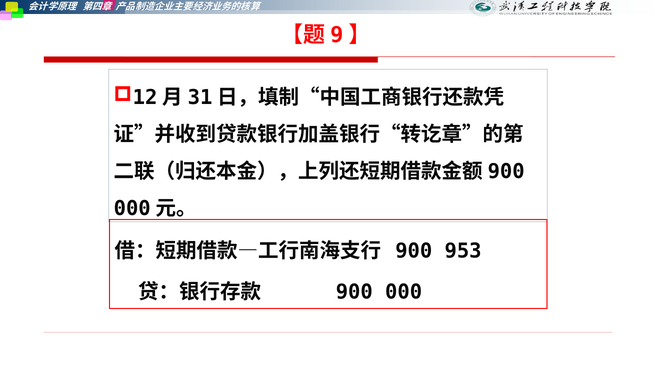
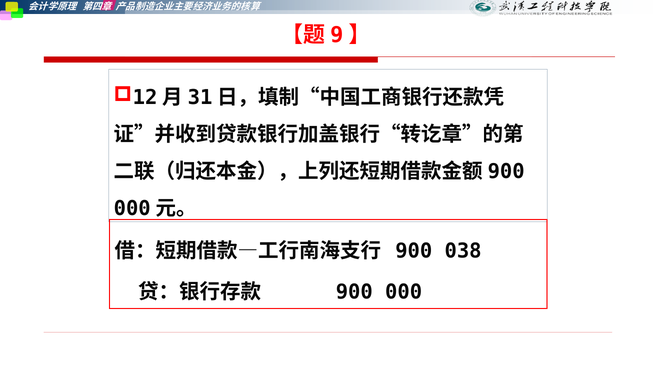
953: 953 -> 038
